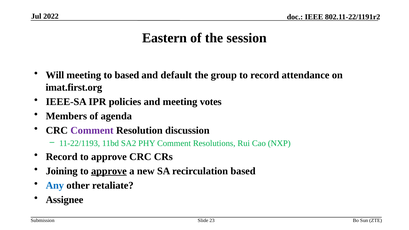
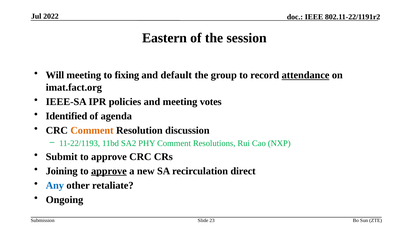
to based: based -> fixing
attendance underline: none -> present
imat.first.org: imat.first.org -> imat.fact.org
Members: Members -> Identified
Comment at (92, 130) colour: purple -> orange
Record at (62, 157): Record -> Submit
recirculation based: based -> direct
Assignee: Assignee -> Ongoing
